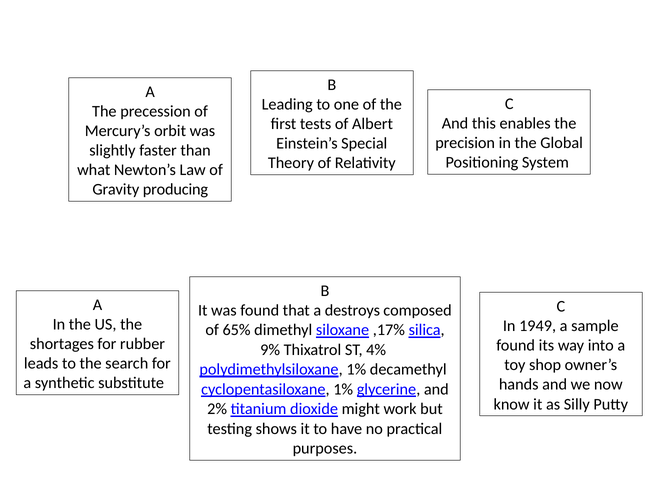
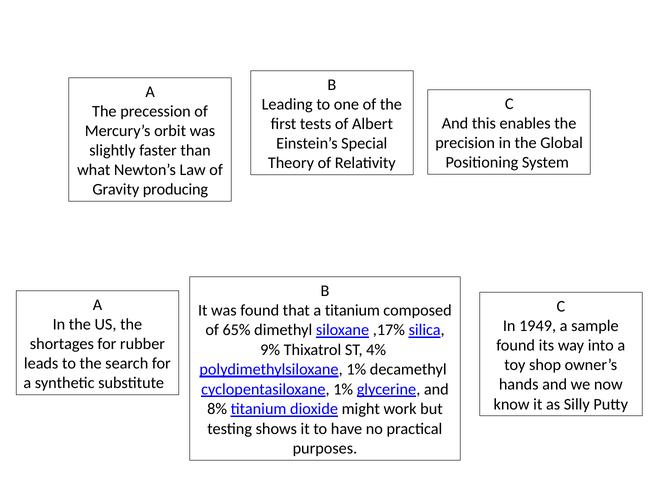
a destroys: destroys -> titanium
2%: 2% -> 8%
